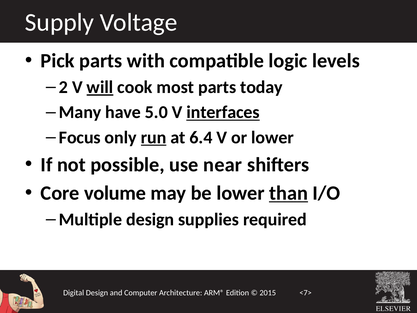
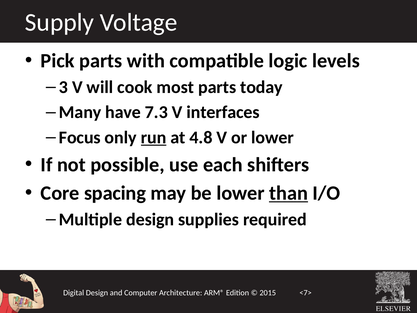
2: 2 -> 3
will underline: present -> none
5.0: 5.0 -> 7.3
interfaces underline: present -> none
6.4: 6.4 -> 4.8
near: near -> each
volume: volume -> spacing
